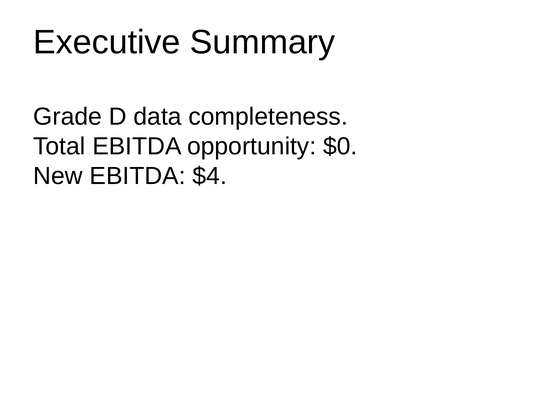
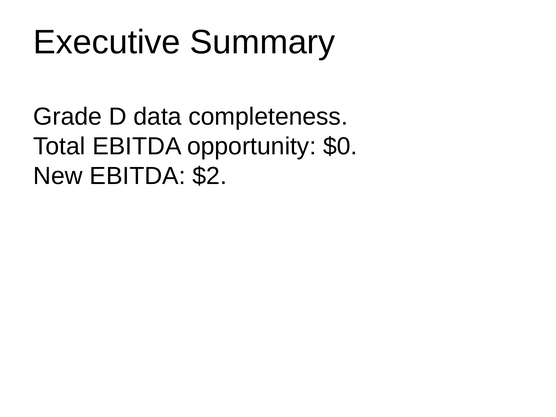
$4: $4 -> $2
